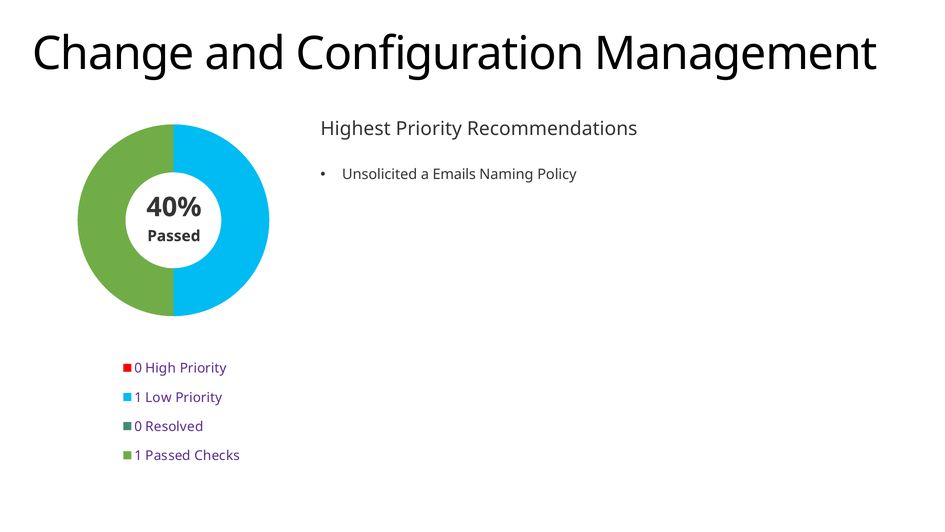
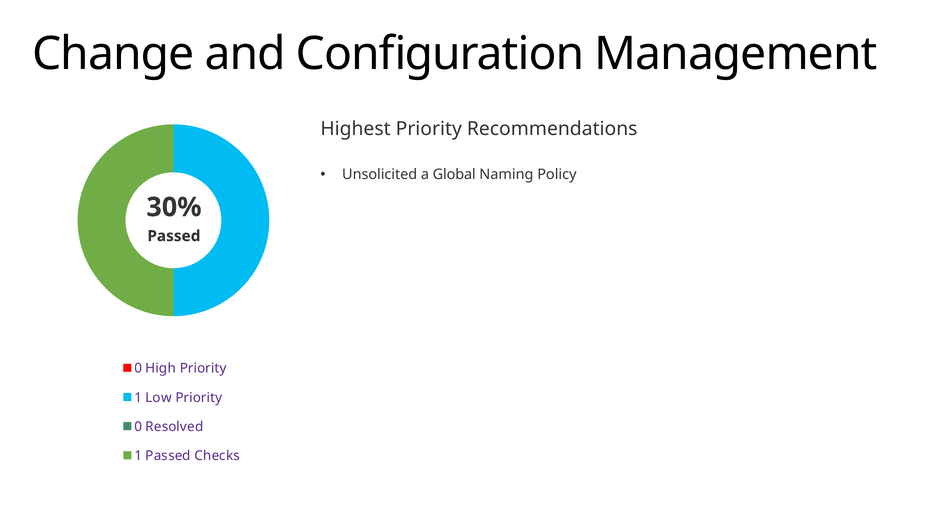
Emails: Emails -> Global
40%: 40% -> 30%
